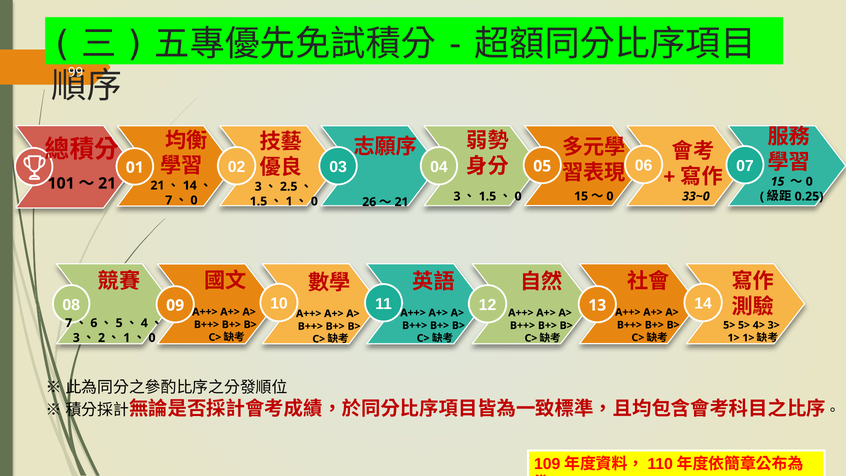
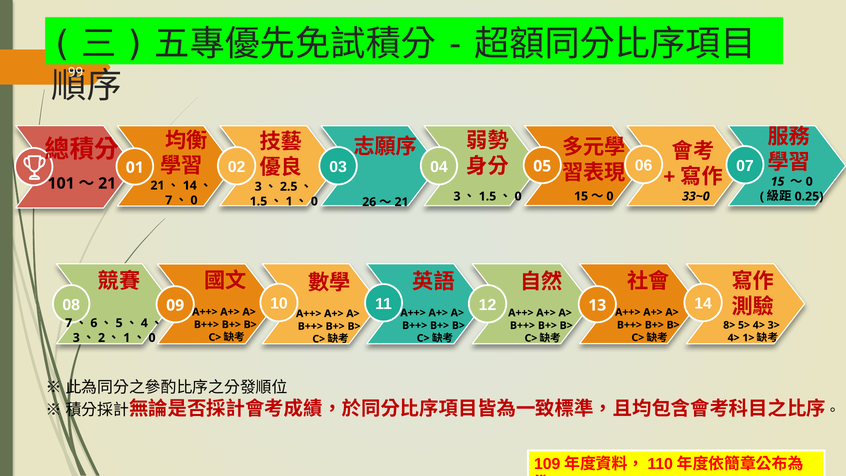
5> at (729, 325): 5> -> 8>
1> at (734, 338): 1> -> 4>
